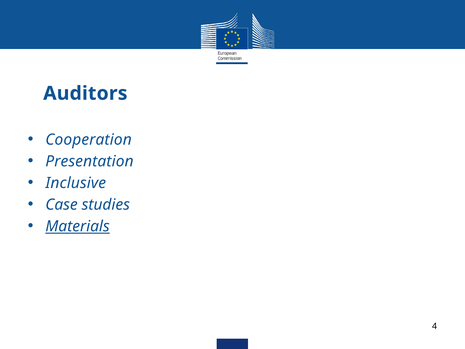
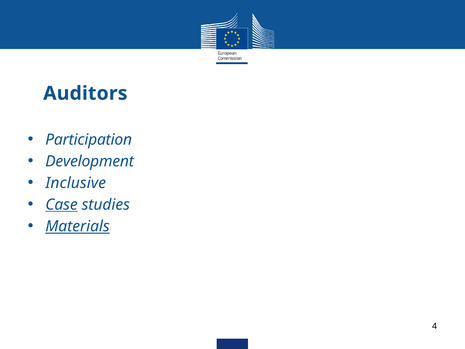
Cooperation: Cooperation -> Participation
Presentation: Presentation -> Development
Case underline: none -> present
